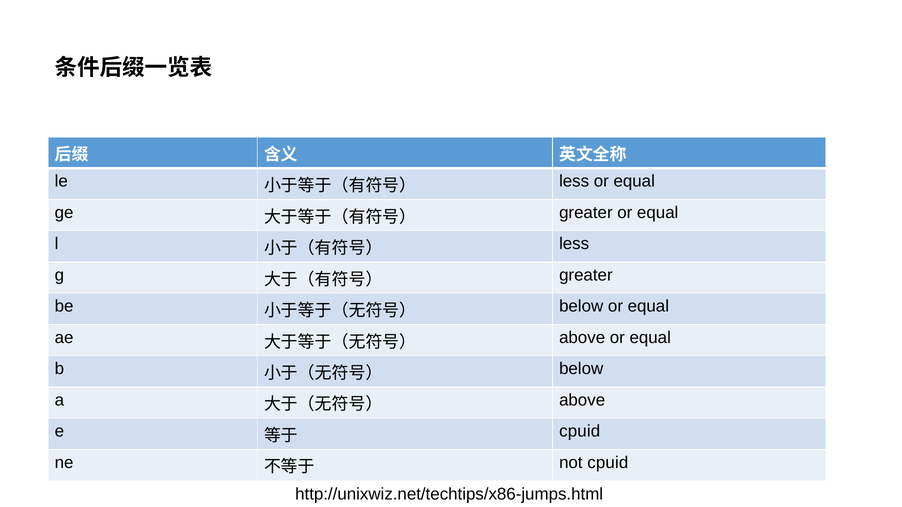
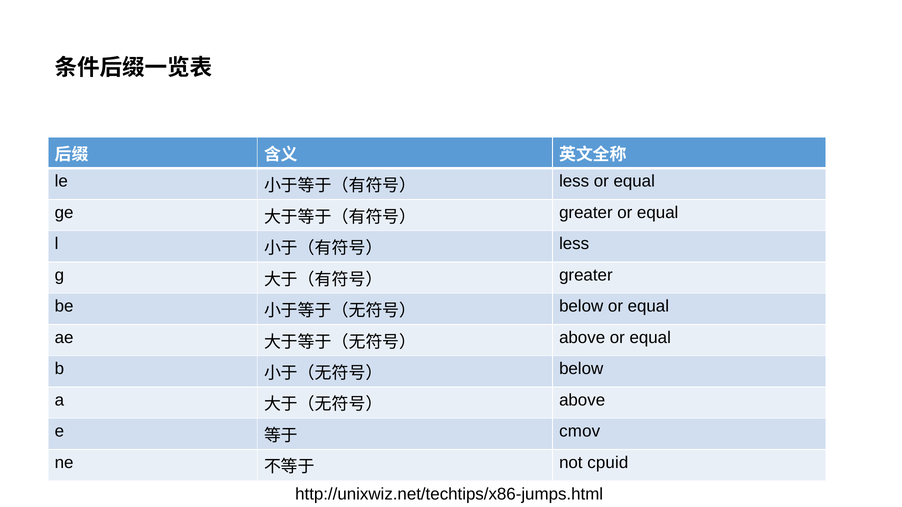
cpuid at (580, 432): cpuid -> cmov
